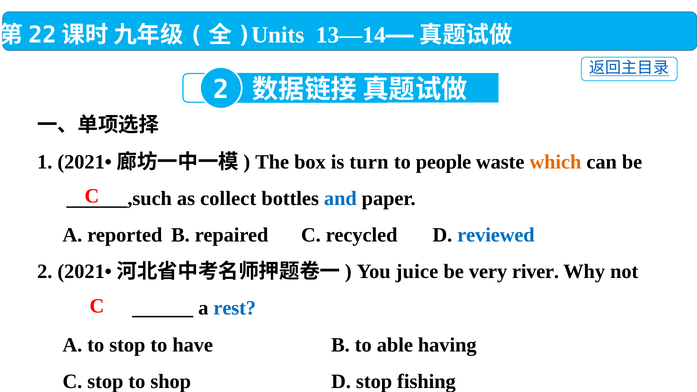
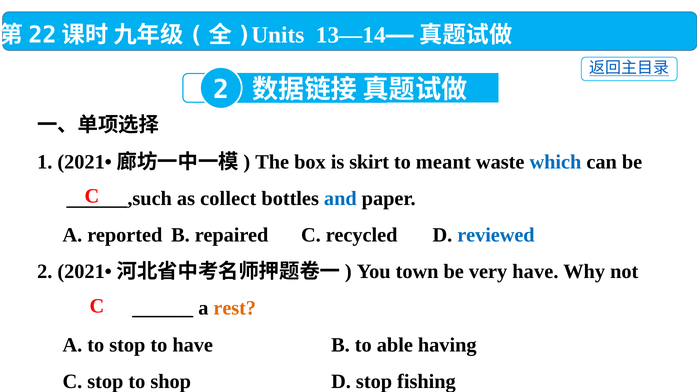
turn: turn -> skirt
people: people -> meant
which colour: orange -> blue
juice: juice -> town
very river: river -> have
rest colour: blue -> orange
